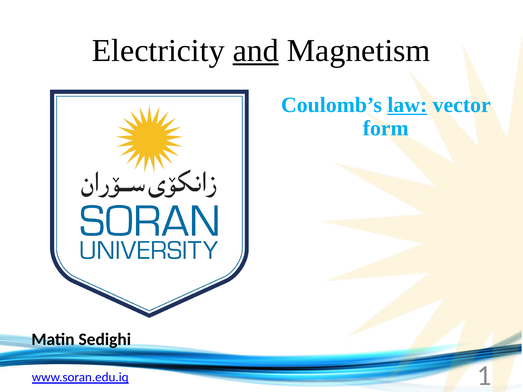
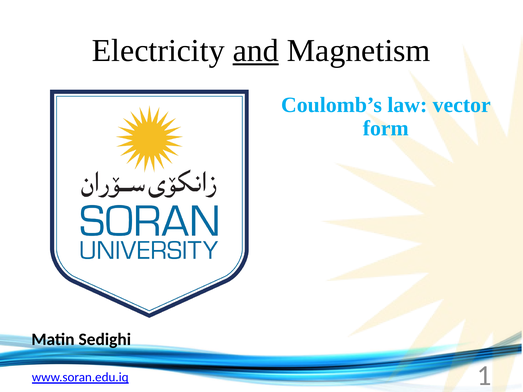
law underline: present -> none
